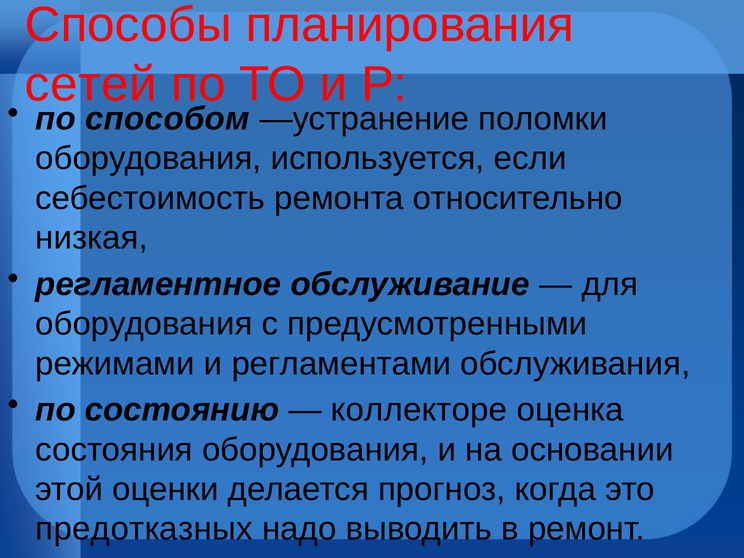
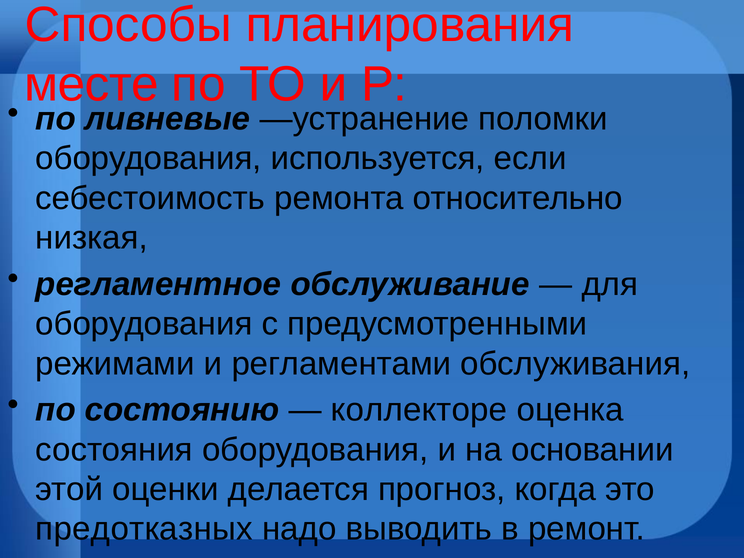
сетей: сетей -> месте
способом: способом -> ливневые
